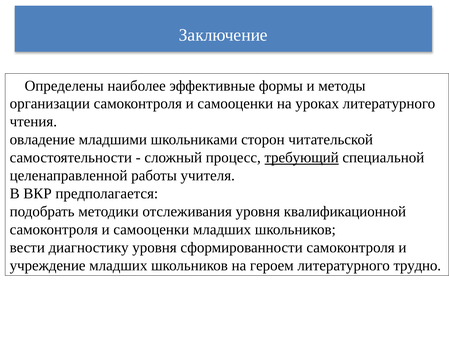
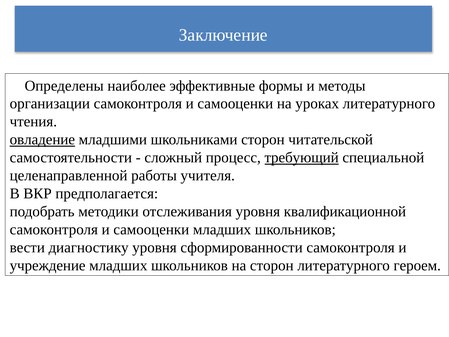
овладение underline: none -> present
на героем: героем -> сторон
трудно: трудно -> героем
